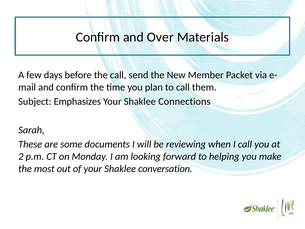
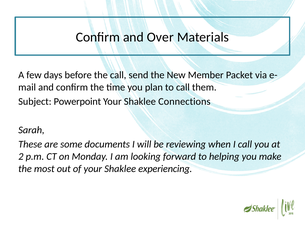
Emphasizes: Emphasizes -> Powerpoint
conversation: conversation -> experiencing
